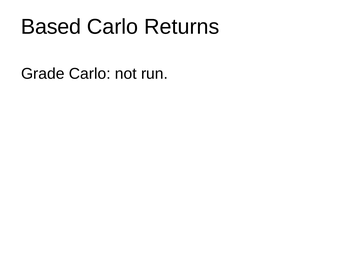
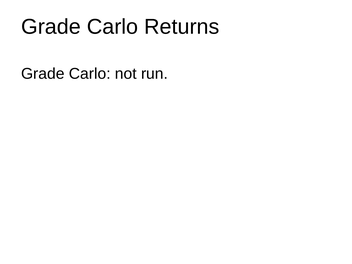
Based at (51, 27): Based -> Grade
